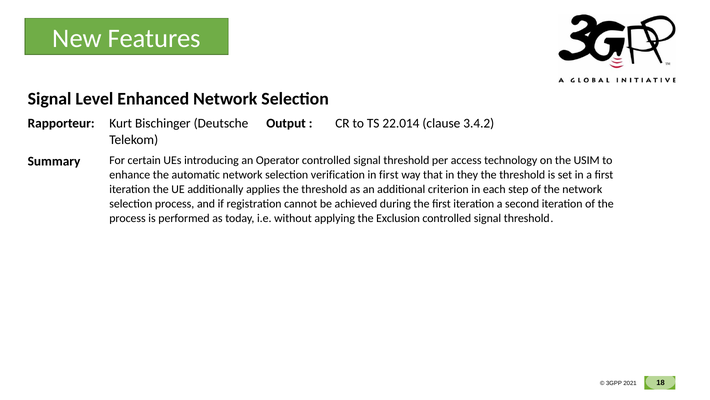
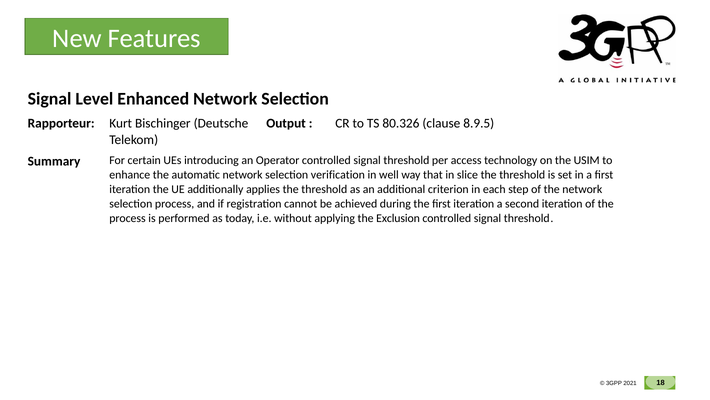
22.014: 22.014 -> 80.326
3.4.2: 3.4.2 -> 8.9.5
in first: first -> well
they: they -> slice
